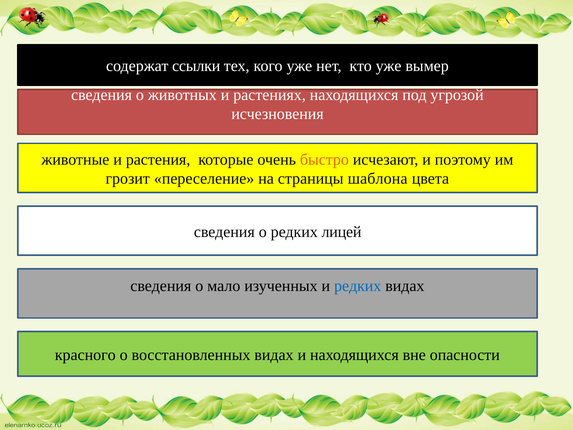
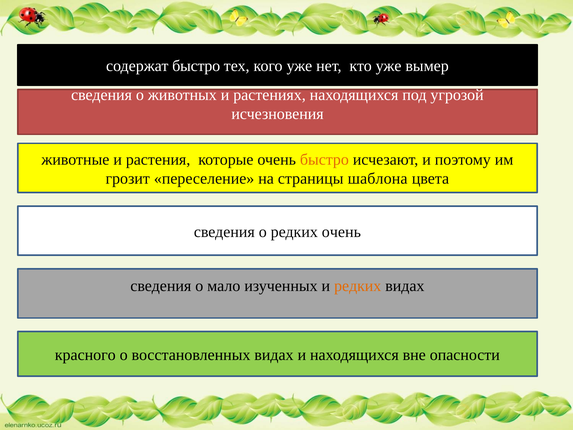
содержат ссылки: ссылки -> быстро
редких лицей: лицей -> очень
редких at (358, 286) colour: blue -> orange
